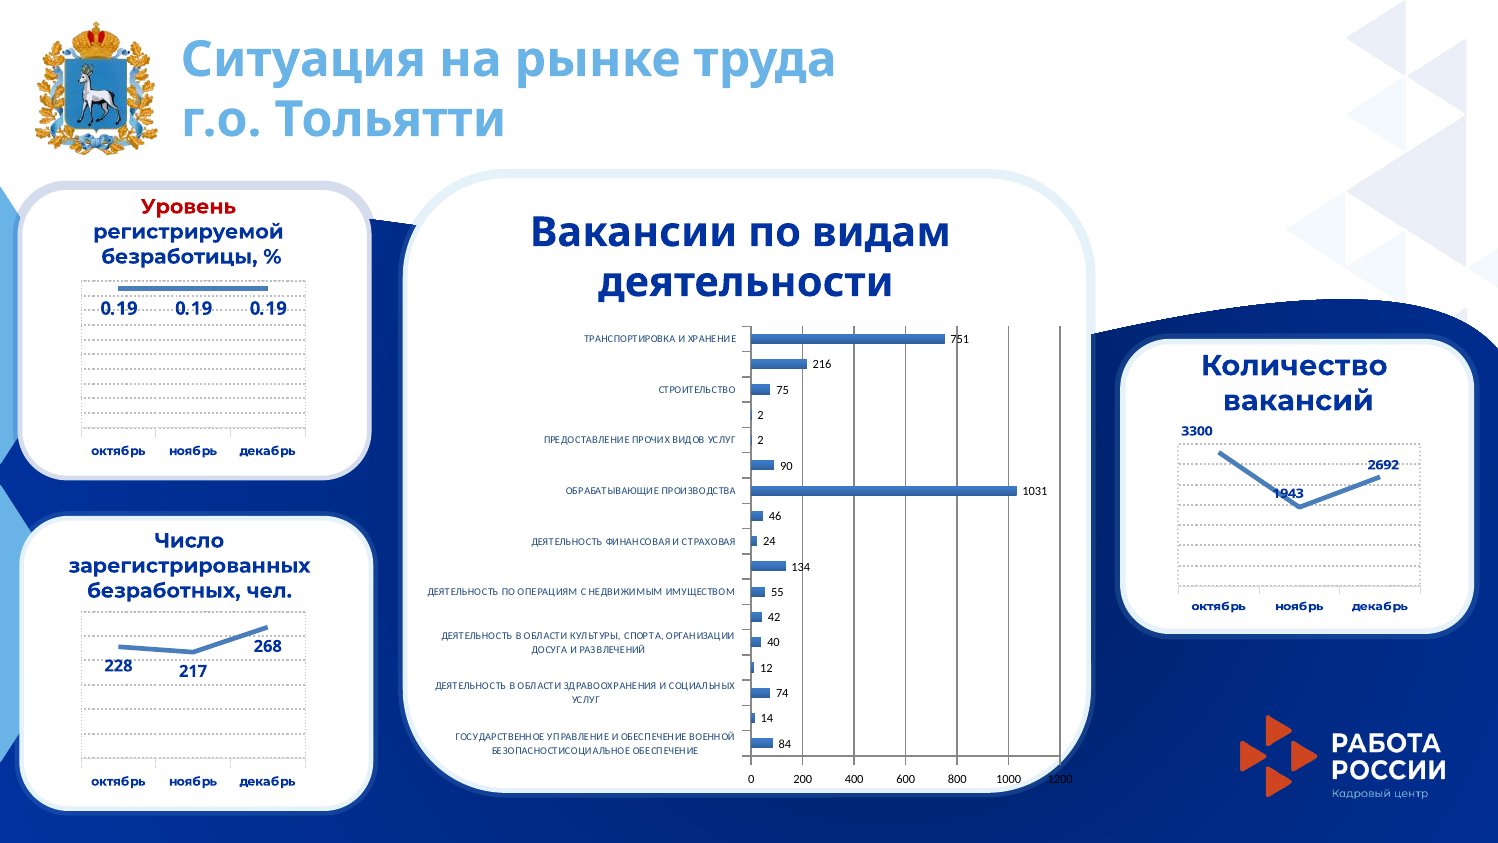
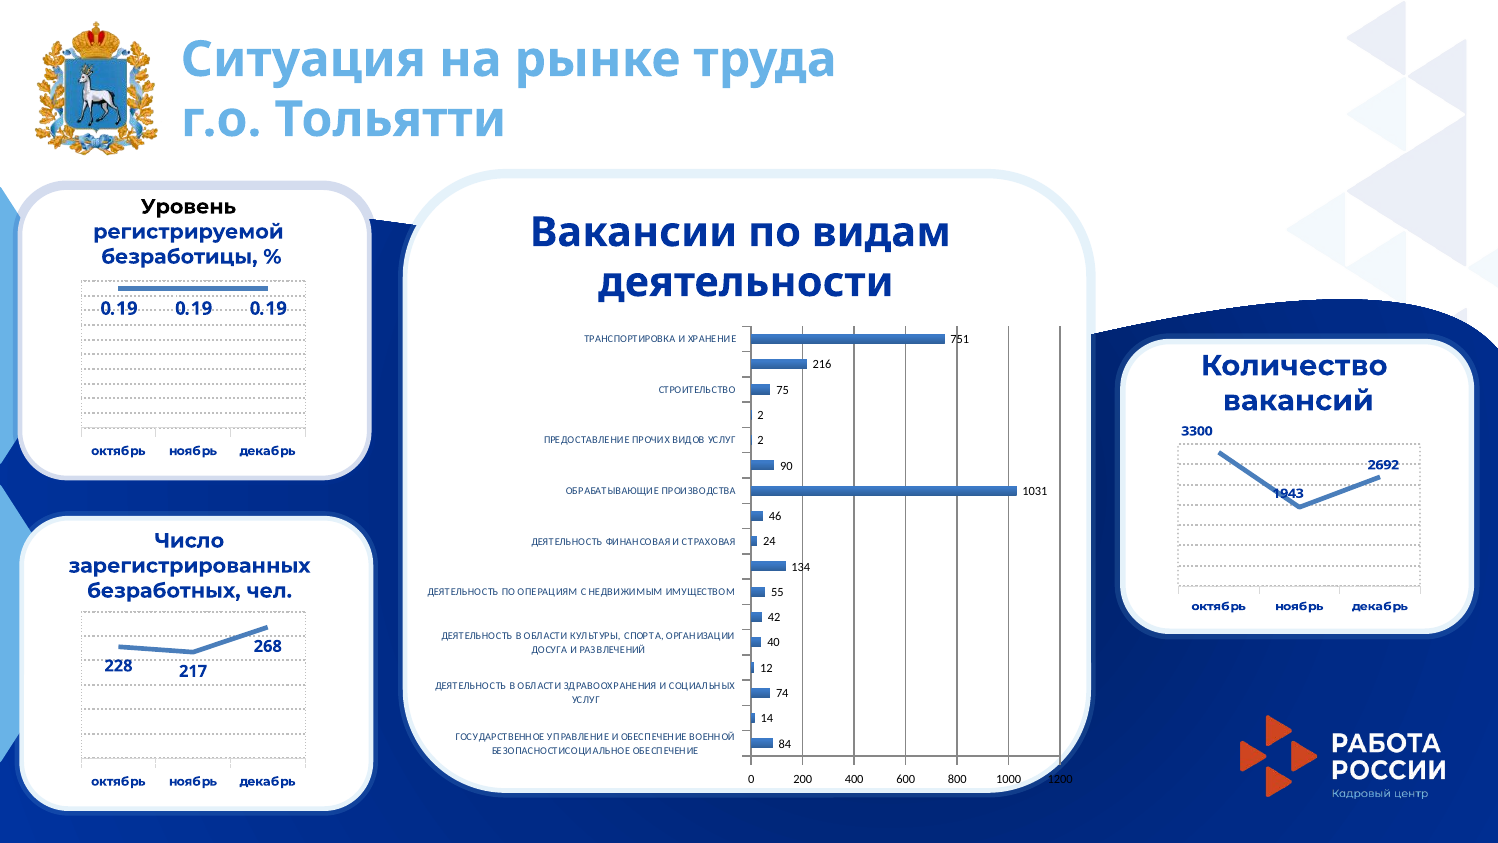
Уровень colour: red -> black
